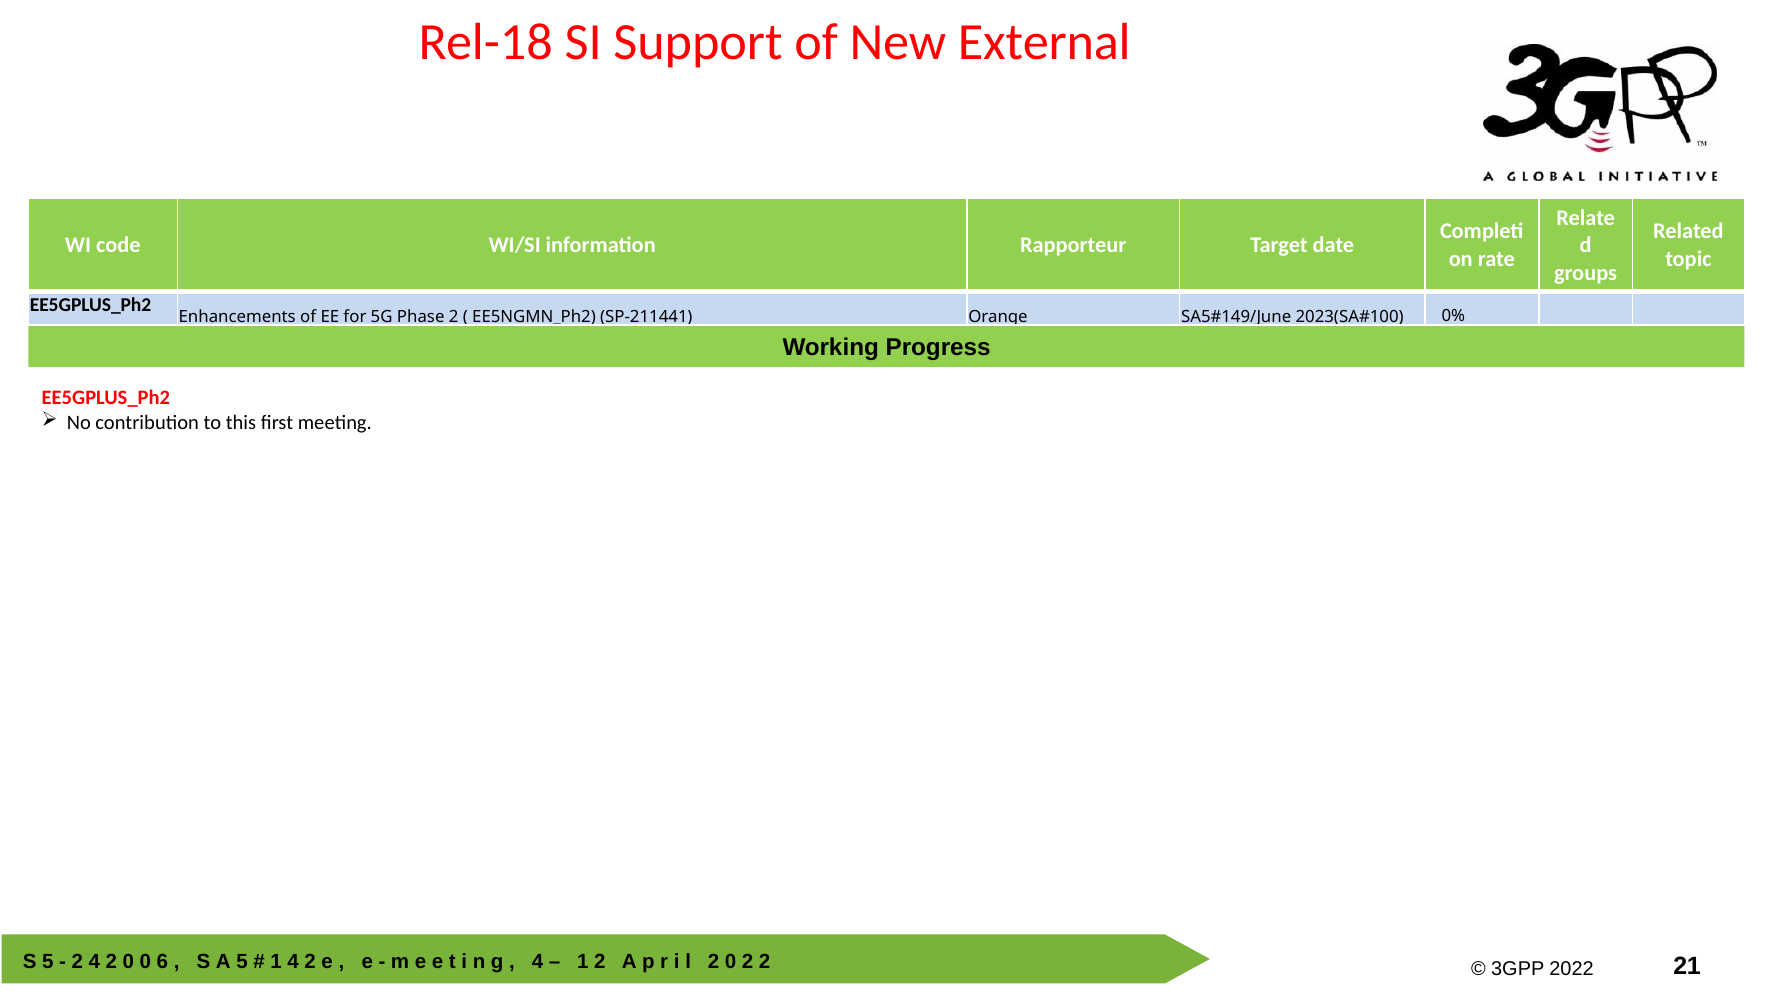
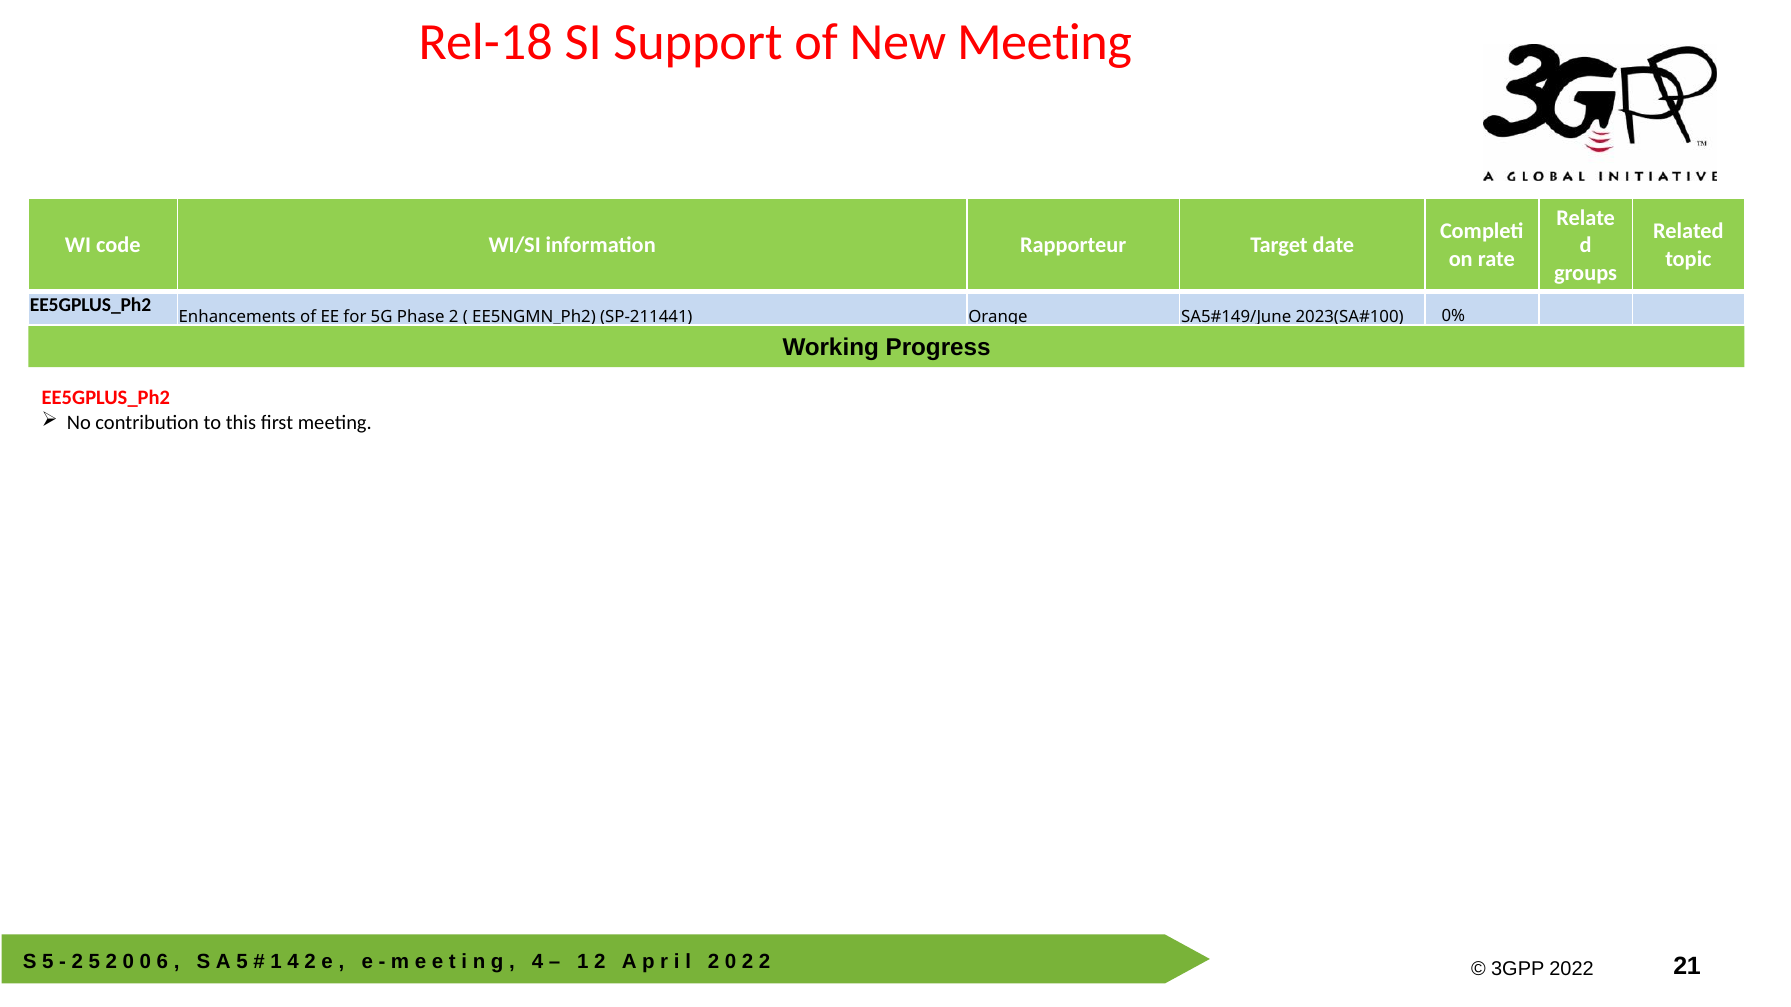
New External: External -> Meeting
2 4: 4 -> 5
